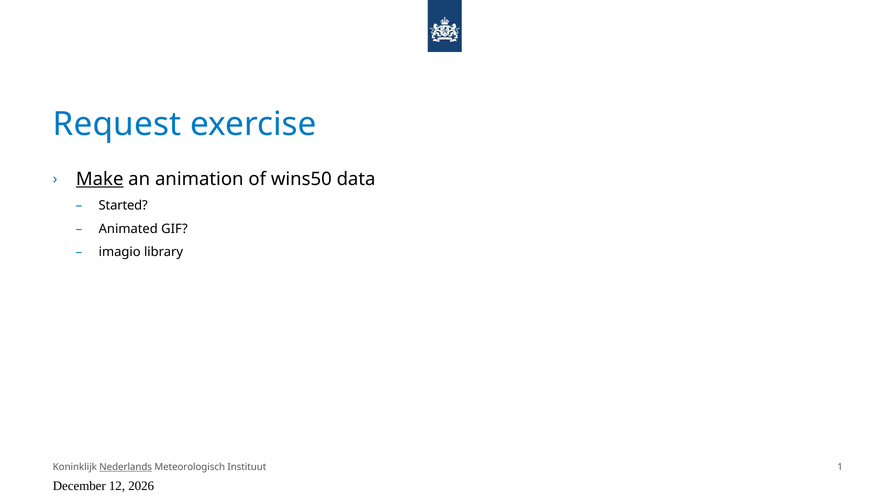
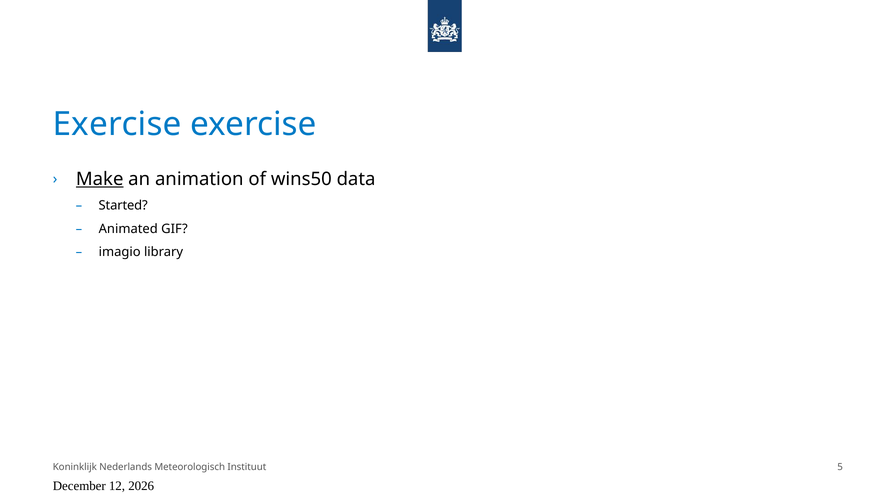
Request at (117, 124): Request -> Exercise
Nederlands underline: present -> none
1: 1 -> 5
